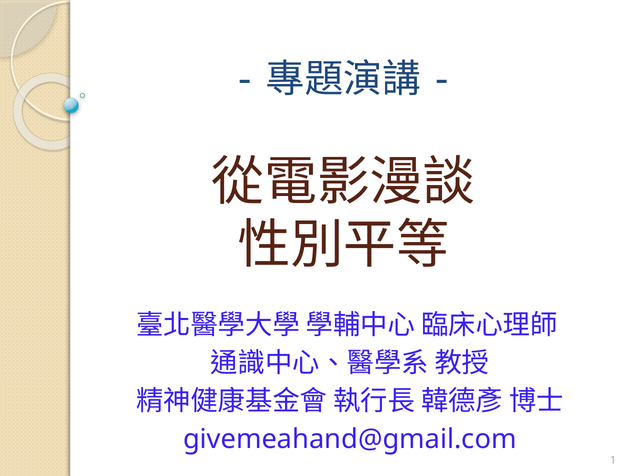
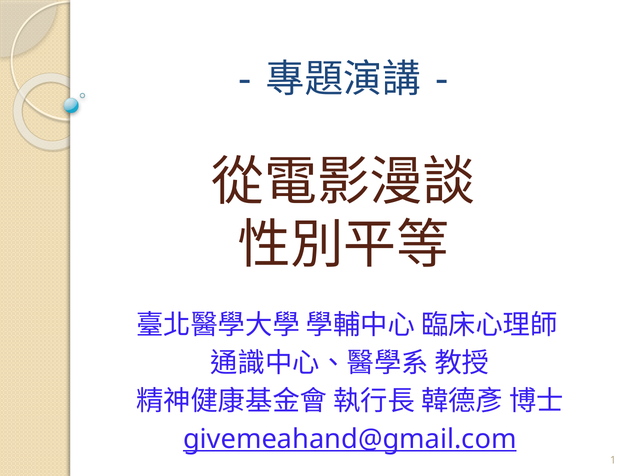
givemeahand@gmail.com underline: none -> present
